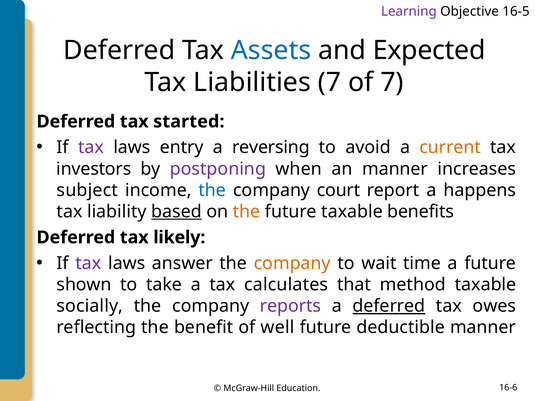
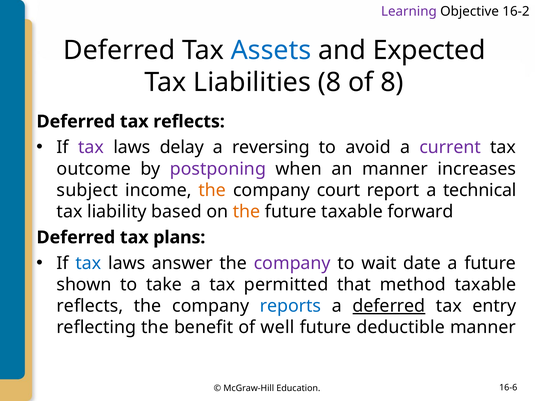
16-5: 16-5 -> 16-2
Liabilities 7: 7 -> 8
of 7: 7 -> 8
tax started: started -> reflects
entry: entry -> delay
current colour: orange -> purple
investors: investors -> outcome
the at (212, 190) colour: blue -> orange
happens: happens -> technical
based underline: present -> none
benefits: benefits -> forward
likely: likely -> plans
tax at (88, 263) colour: purple -> blue
company at (292, 263) colour: orange -> purple
time: time -> date
calculates: calculates -> permitted
socially at (90, 306): socially -> reflects
reports colour: purple -> blue
owes: owes -> entry
